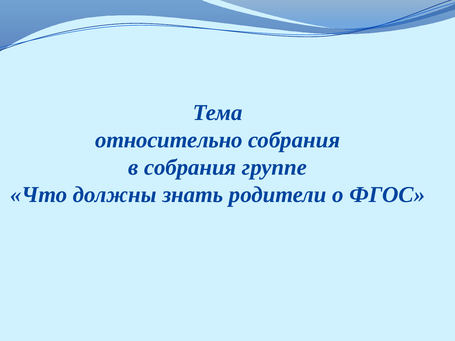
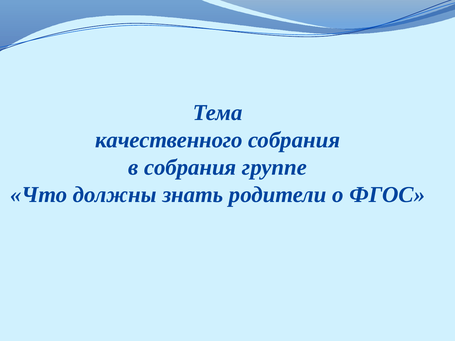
относительно: относительно -> качественного
